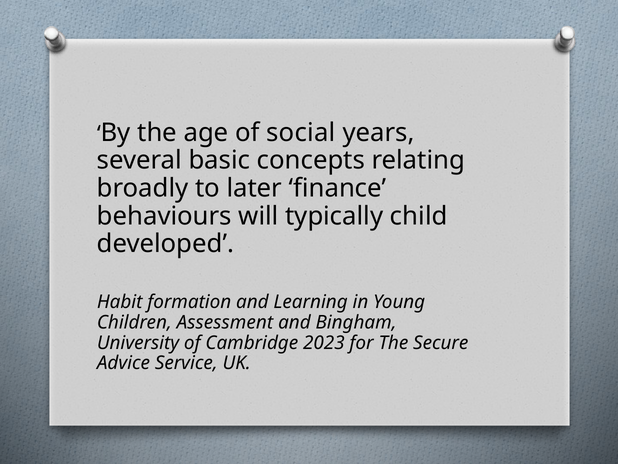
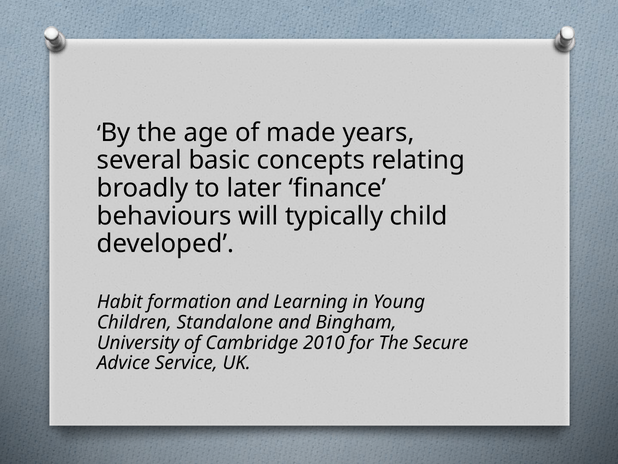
social: social -> made
Assessment: Assessment -> Standalone
2023: 2023 -> 2010
